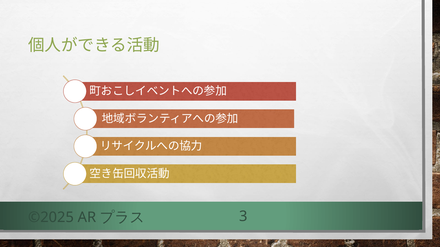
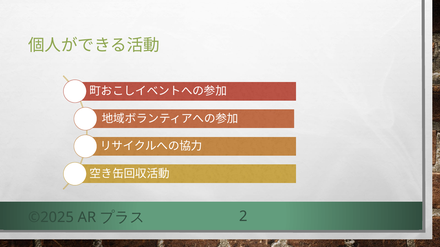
3: 3 -> 2
